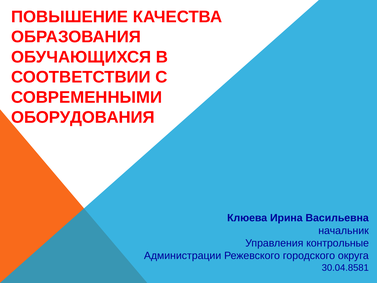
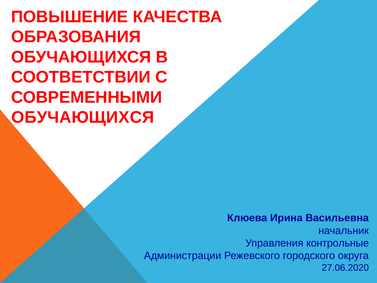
ОБОРУДОВАНИЯ at (83, 117): ОБОРУДОВАНИЯ -> ОБУЧАЮЩИХСЯ
30.04.8581: 30.04.8581 -> 27.06.2020
